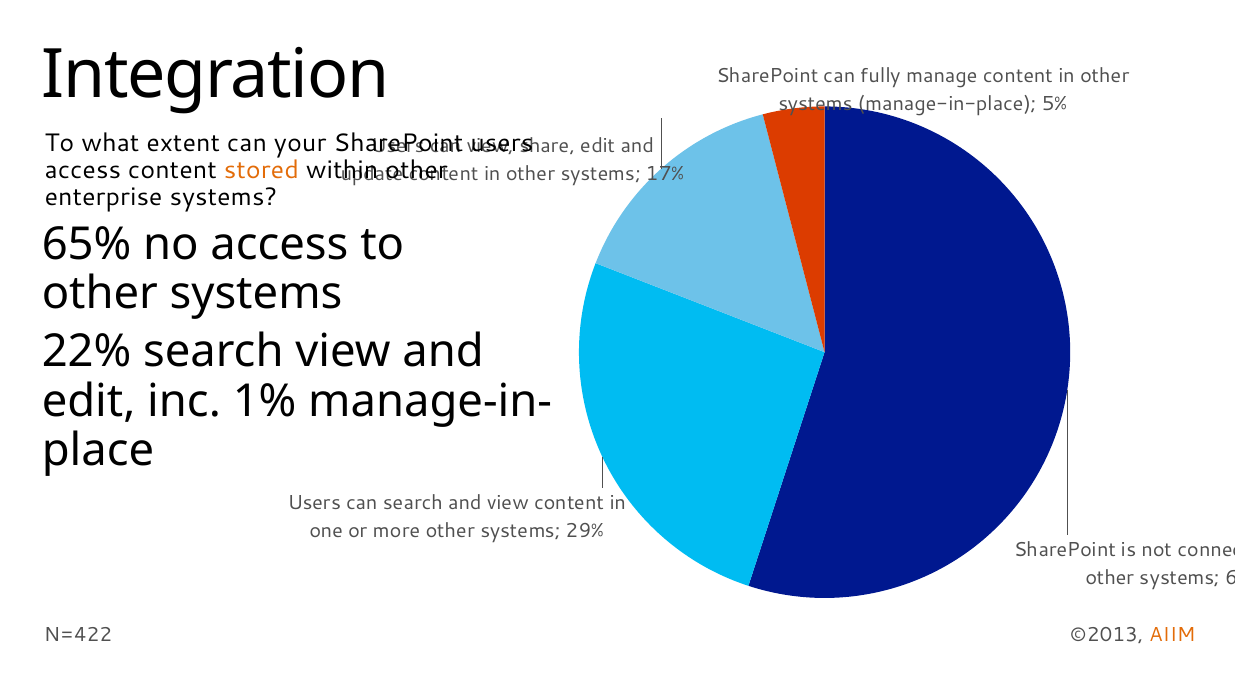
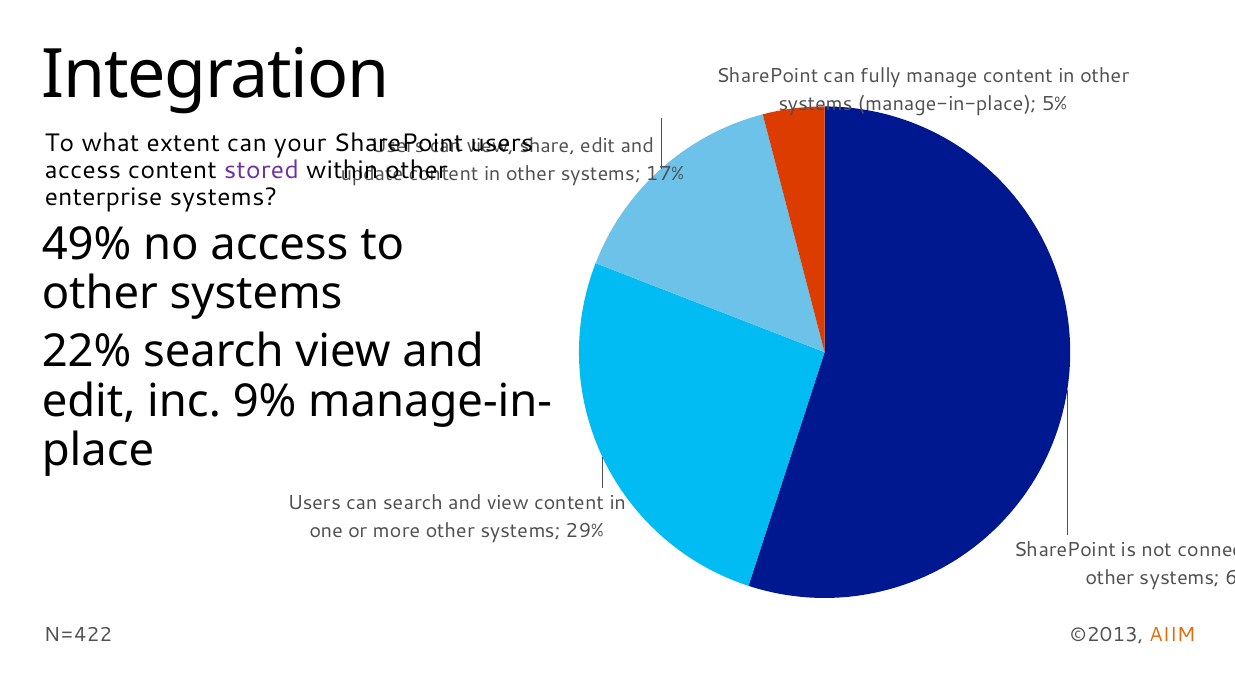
stored colour: orange -> purple
65%: 65% -> 49%
1%: 1% -> 9%
